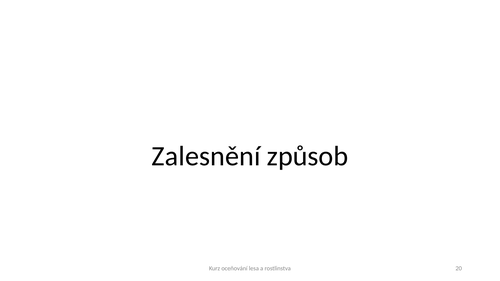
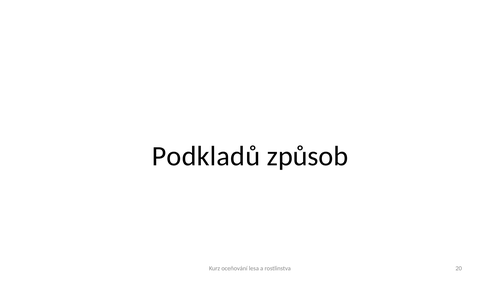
Zalesnění: Zalesnění -> Podkladů
